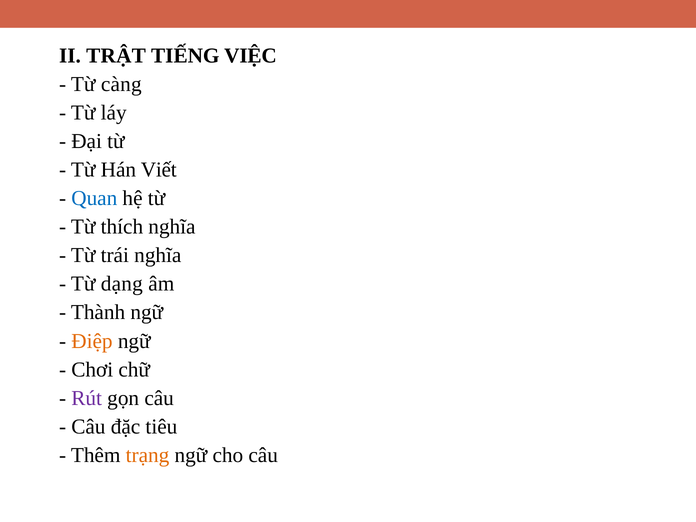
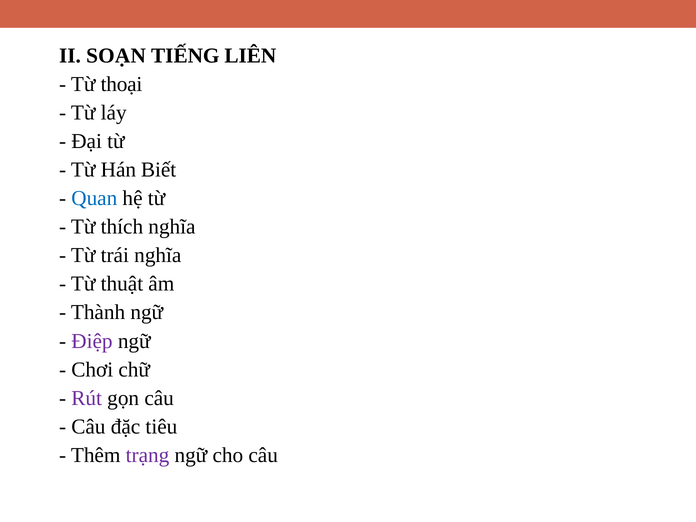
TRẬT: TRẬT -> SOẠN
VIỆC: VIỆC -> LIÊN
càng: càng -> thoại
Viết: Viết -> Biết
dạng: dạng -> thuật
Điệp colour: orange -> purple
trạng colour: orange -> purple
